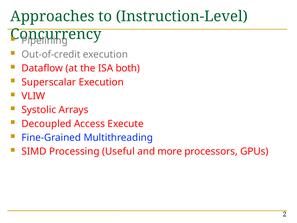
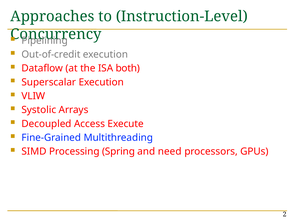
Useful: Useful -> Spring
more: more -> need
